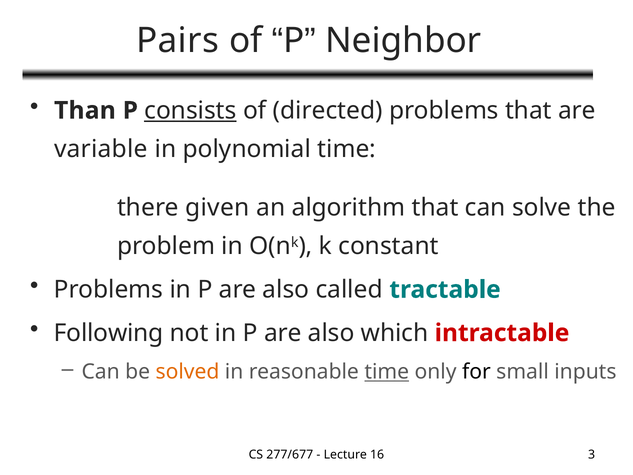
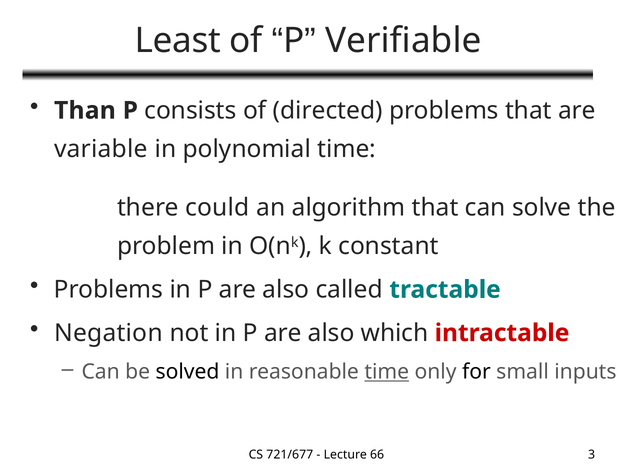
Pairs: Pairs -> Least
Neighbor: Neighbor -> Verifiable
consists underline: present -> none
given: given -> could
Following: Following -> Negation
solved colour: orange -> black
277/677: 277/677 -> 721/677
16: 16 -> 66
